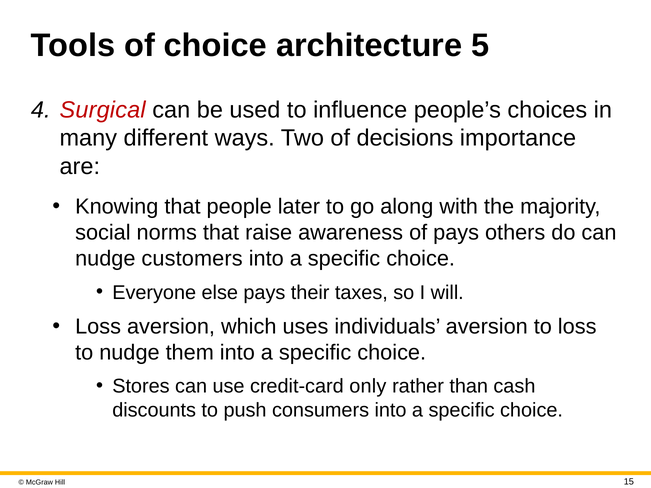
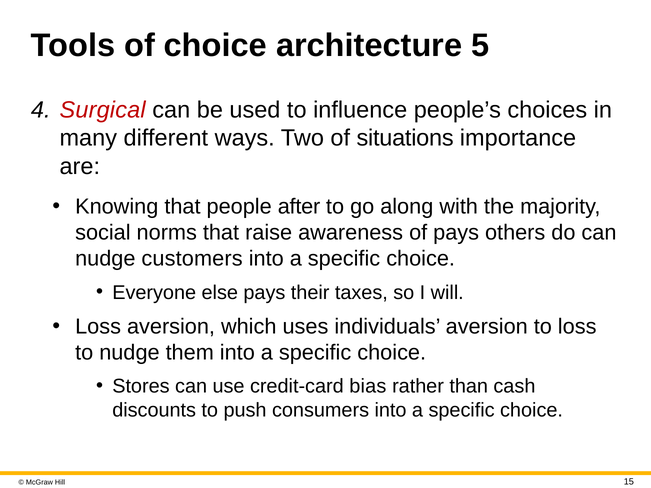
decisions: decisions -> situations
later: later -> after
only: only -> bias
